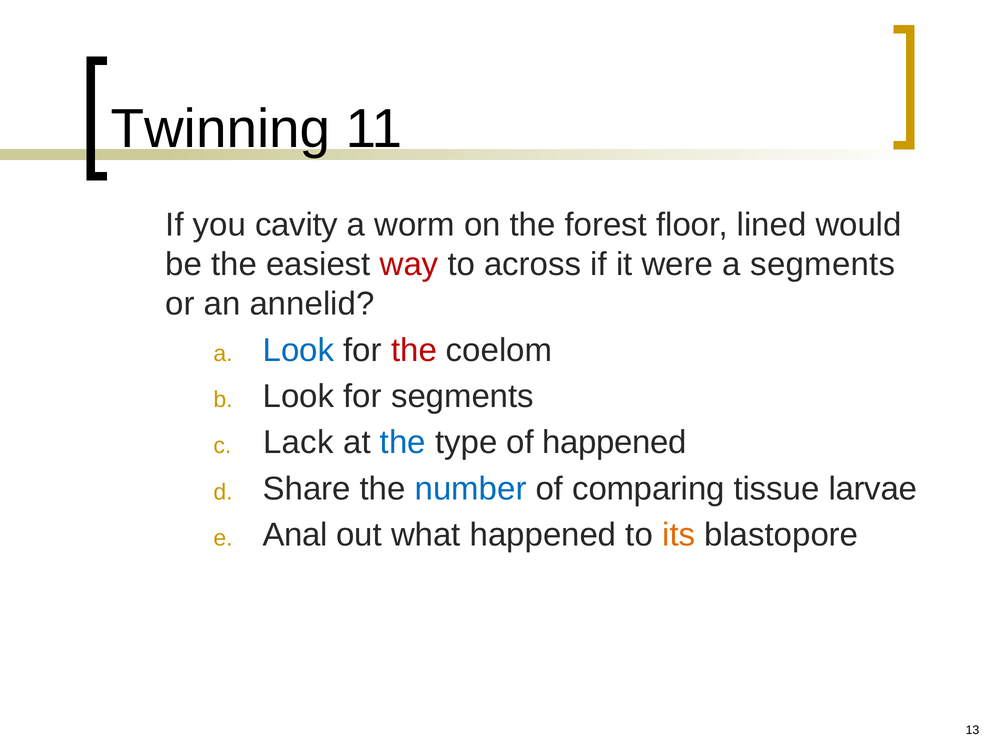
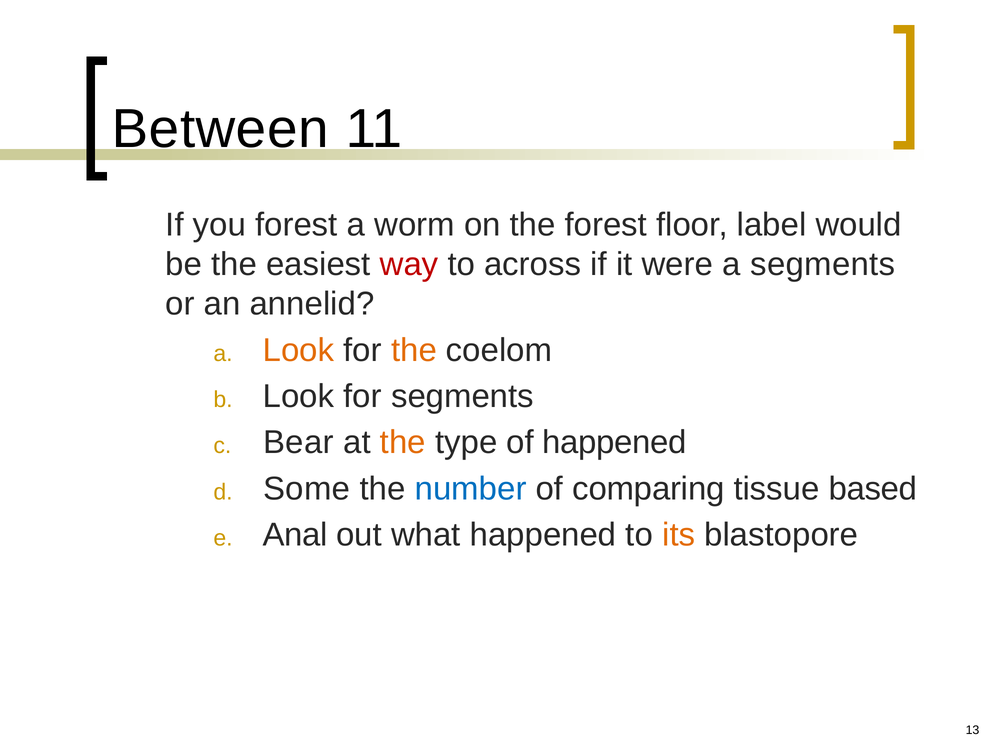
Twinning: Twinning -> Between
you cavity: cavity -> forest
lined: lined -> label
Look at (299, 350) colour: blue -> orange
the at (414, 350) colour: red -> orange
Lack: Lack -> Bear
the at (403, 442) colour: blue -> orange
Share: Share -> Some
larvae: larvae -> based
